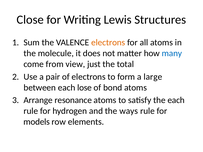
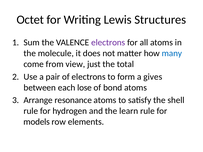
Close: Close -> Octet
electrons at (108, 43) colour: orange -> purple
large: large -> gives
the each: each -> shell
ways: ways -> learn
